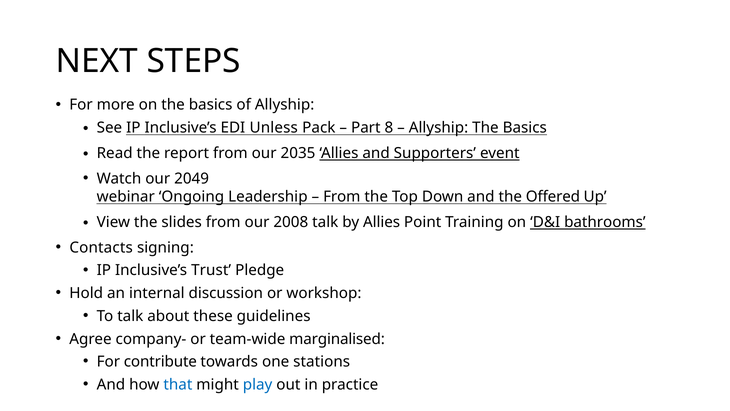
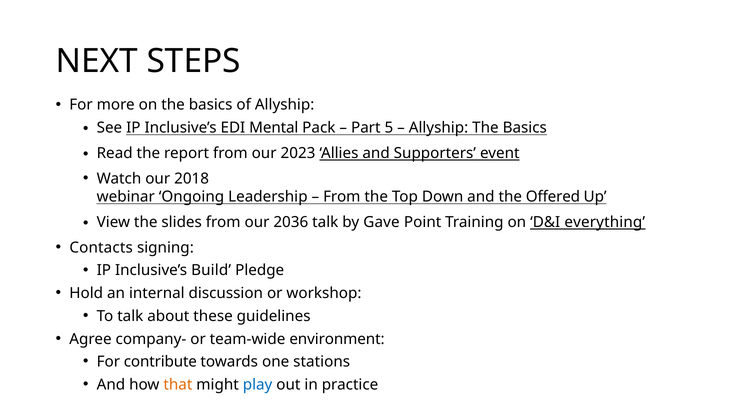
Unless: Unless -> Mental
8: 8 -> 5
2035: 2035 -> 2023
2049: 2049 -> 2018
2008: 2008 -> 2036
by Allies: Allies -> Gave
bathrooms: bathrooms -> everything
Trust: Trust -> Build
marginalised: marginalised -> environment
that colour: blue -> orange
